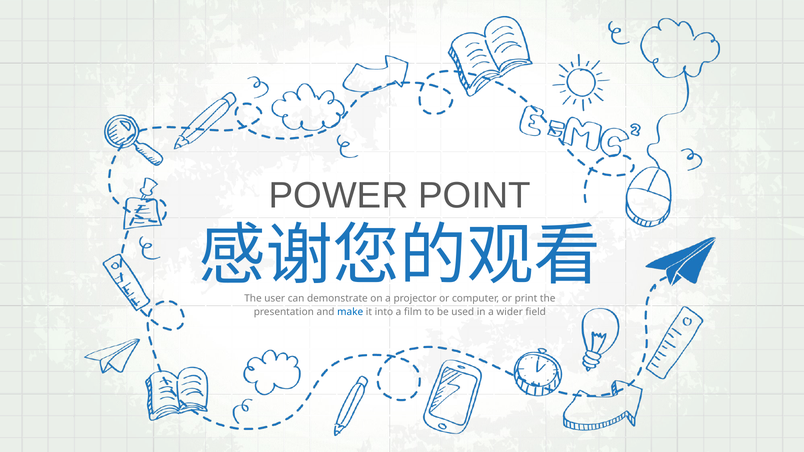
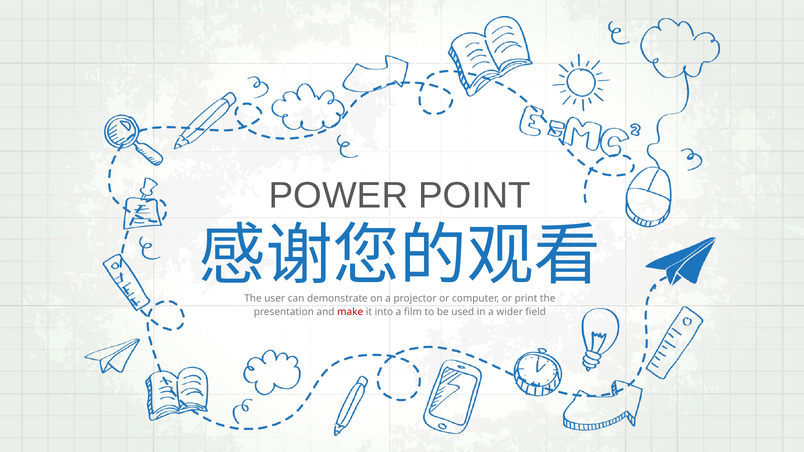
make colour: blue -> red
